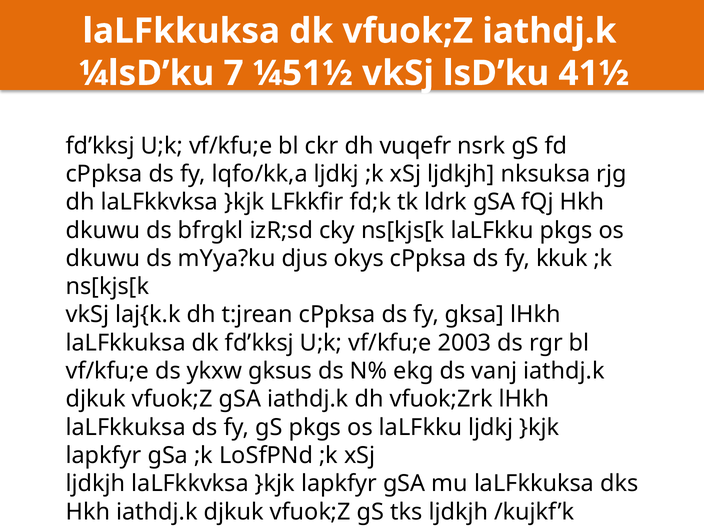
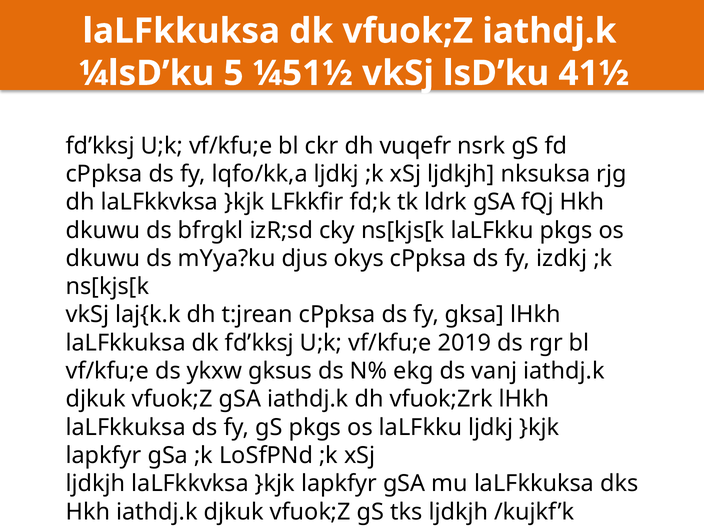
7: 7 -> 5
kkuk: kkuk -> izdkj
2003: 2003 -> 2019
